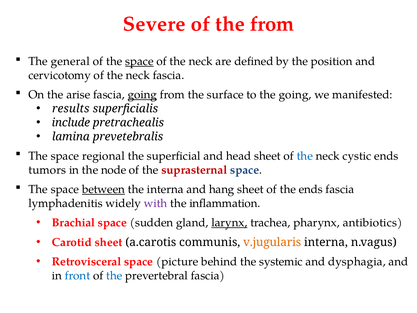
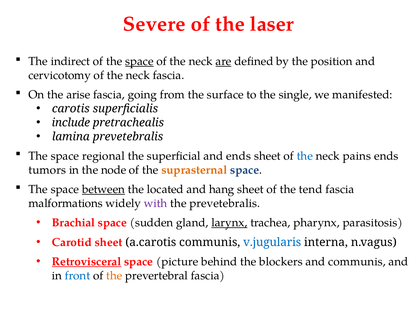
the from: from -> laser
general: general -> indirect
are underline: none -> present
going at (142, 95) underline: present -> none
the going: going -> single
results: results -> carotis
and head: head -> ends
cystic: cystic -> pains
suprasternal colour: red -> orange
the interna: interna -> located
the ends: ends -> tend
lymphadenitis: lymphadenitis -> malformations
the inflammation: inflammation -> prevetebralis
antibiotics: antibiotics -> parasitosis
v.jugularis colour: orange -> blue
Retrovisceral underline: none -> present
systemic: systemic -> blockers
and dysphagia: dysphagia -> communis
the at (114, 275) colour: blue -> orange
